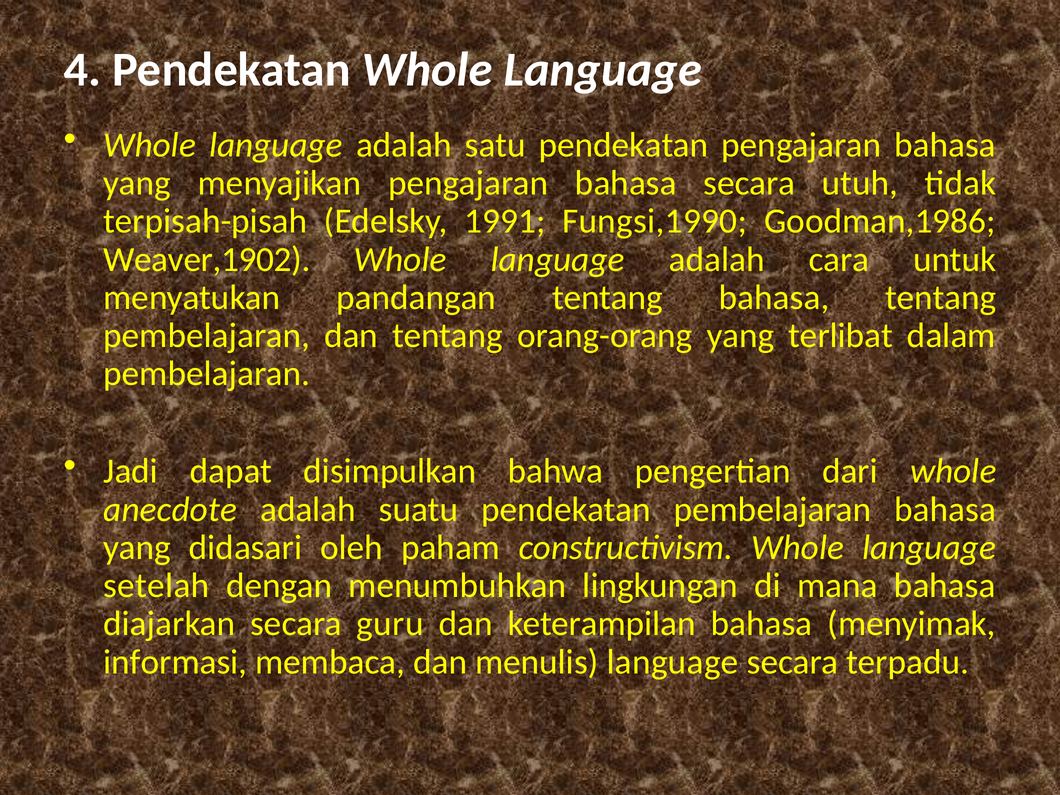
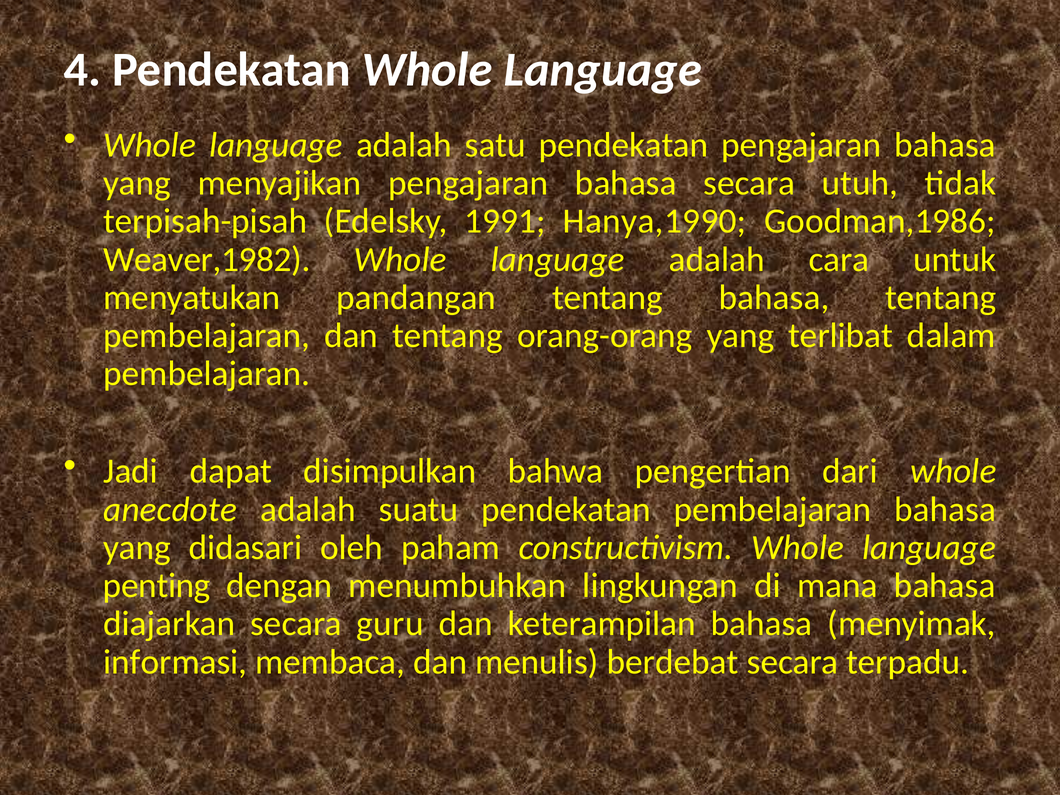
Fungsi,1990: Fungsi,1990 -> Hanya,1990
Weaver,1902: Weaver,1902 -> Weaver,1982
setelah: setelah -> penting
menulis language: language -> berdebat
